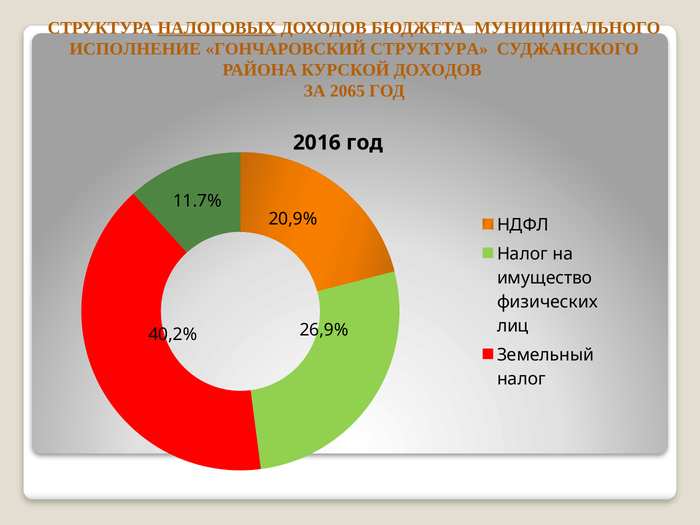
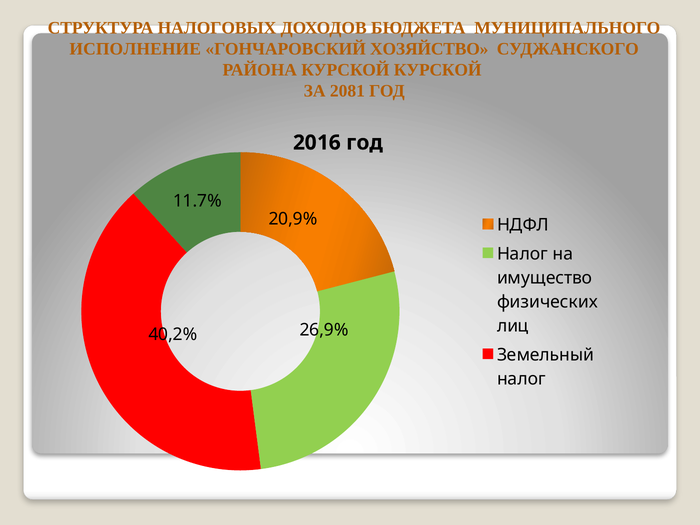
НАЛОГОВЫХ underline: present -> none
ГОНЧАРОВСКИЙ СТРУКТУРА: СТРУКТУРА -> ХОЗЯЙСТВО
КУРСКОЙ ДОХОДОВ: ДОХОДОВ -> КУРСКОЙ
2065: 2065 -> 2081
